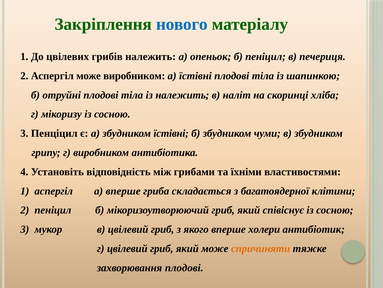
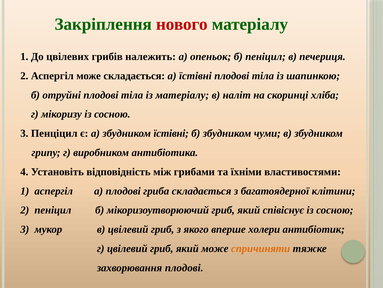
нового colour: blue -> red
може виробником: виробником -> складається
із належить: належить -> матеріалу
а вперше: вперше -> плодові
